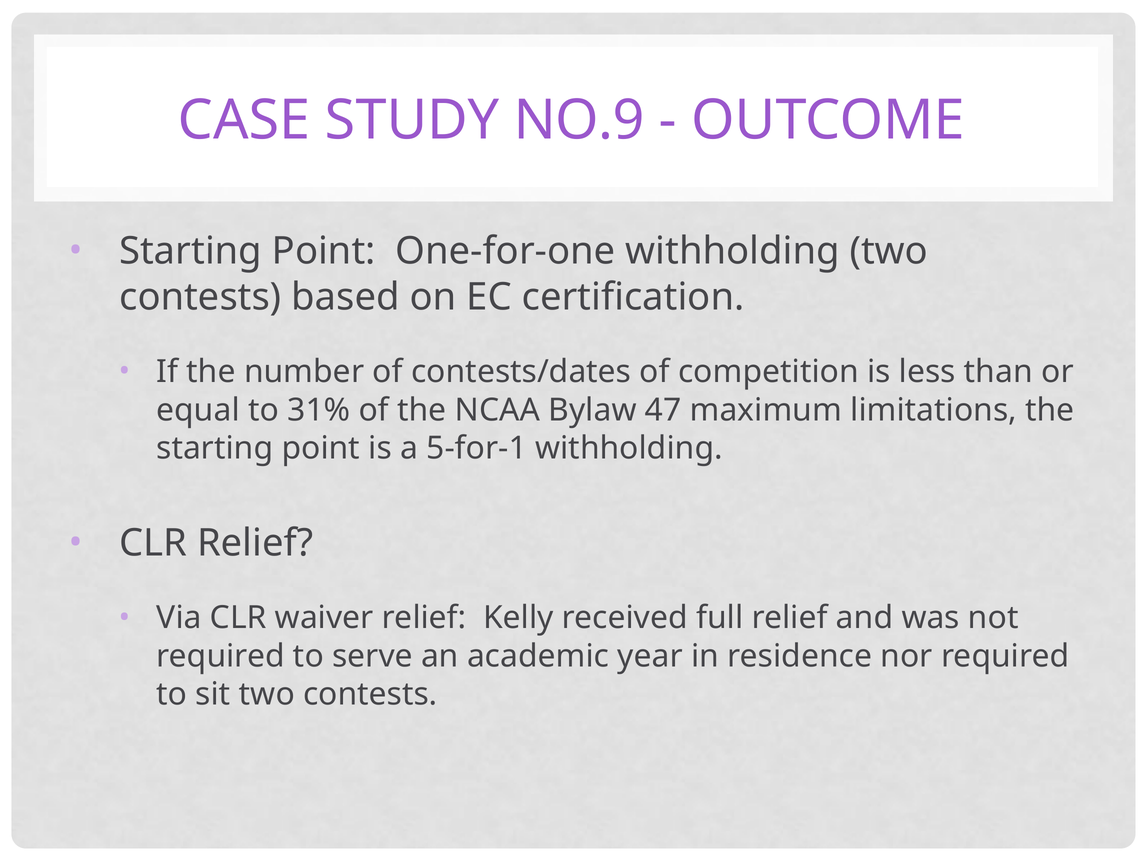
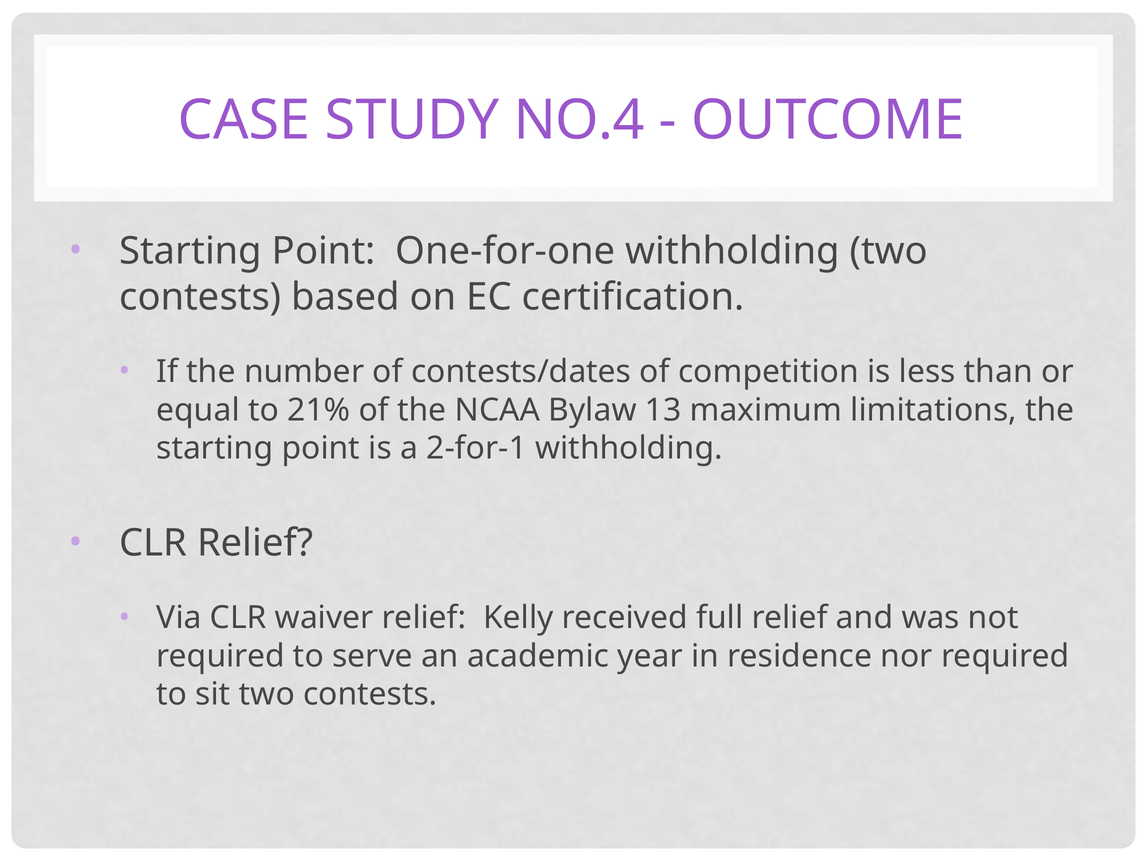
NO.9: NO.9 -> NO.4
31%: 31% -> 21%
47: 47 -> 13
5-for-1: 5-for-1 -> 2-for-1
